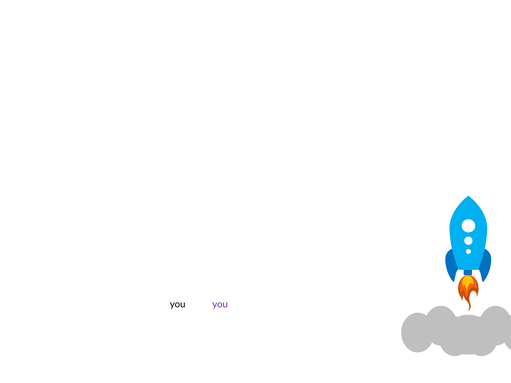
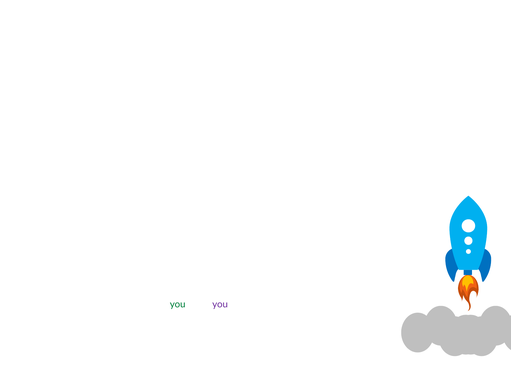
you at (178, 305) colour: black -> green
